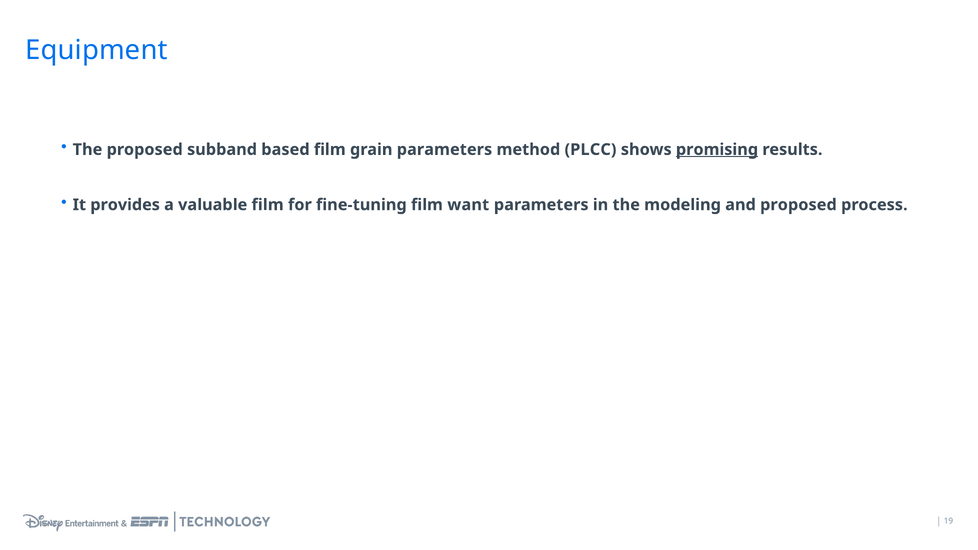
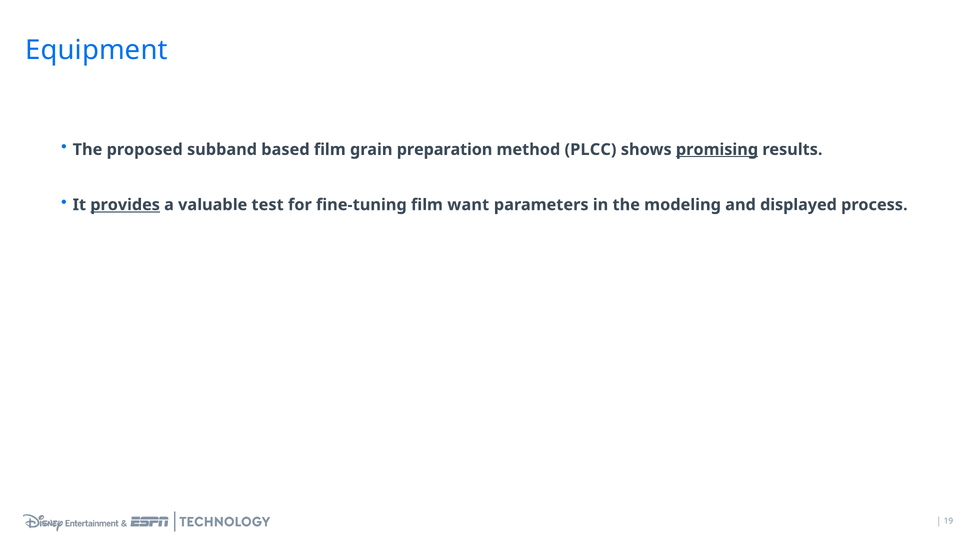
grain parameters: parameters -> preparation
provides underline: none -> present
valuable film: film -> test
and proposed: proposed -> displayed
